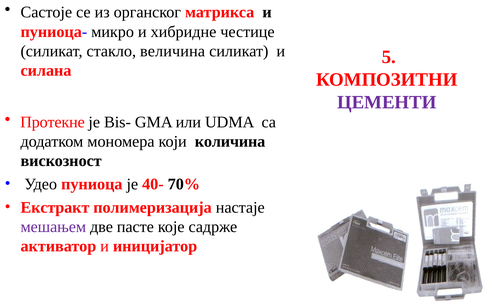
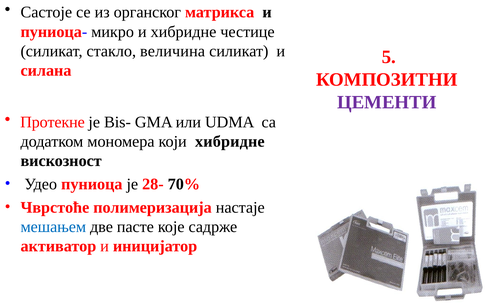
који количина: количина -> хибридне
40-: 40- -> 28-
Екстракт: Екстракт -> Чврстоће
мешањем colour: purple -> blue
